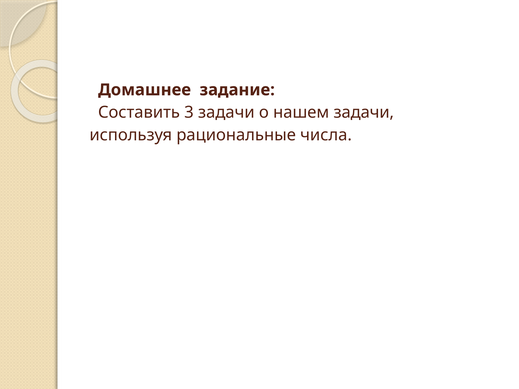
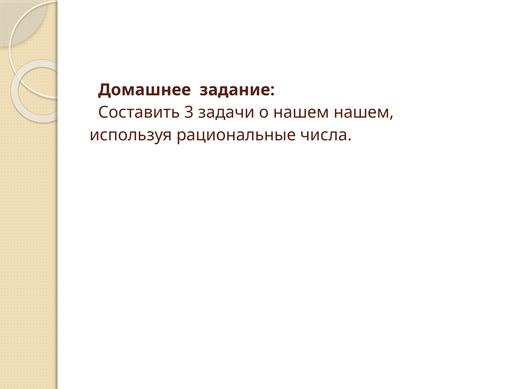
нашем задачи: задачи -> нашем
